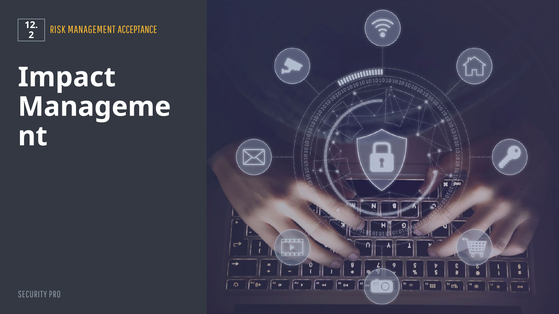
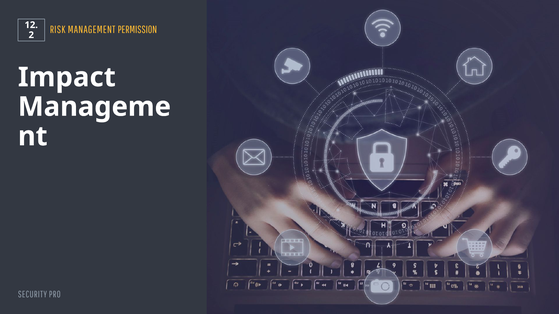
ACCEPTANCE: ACCEPTANCE -> PERMISSION
